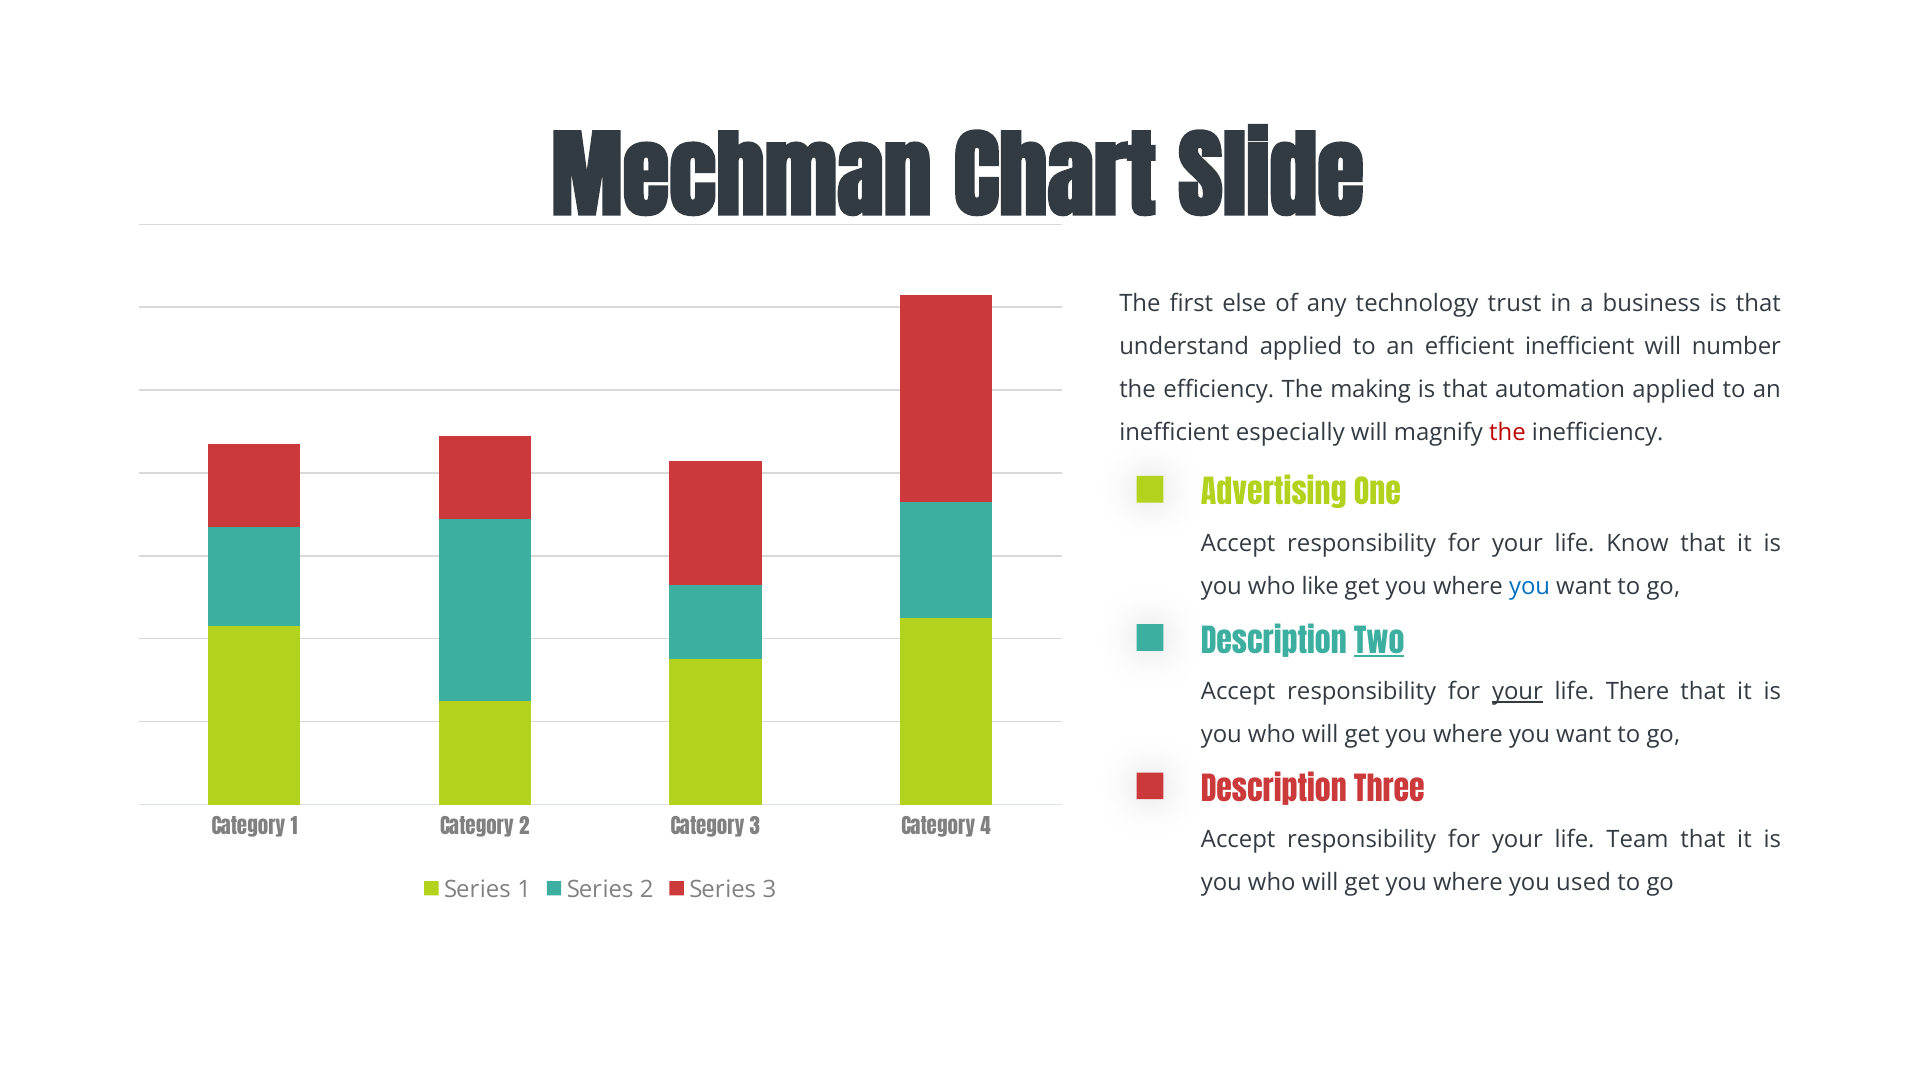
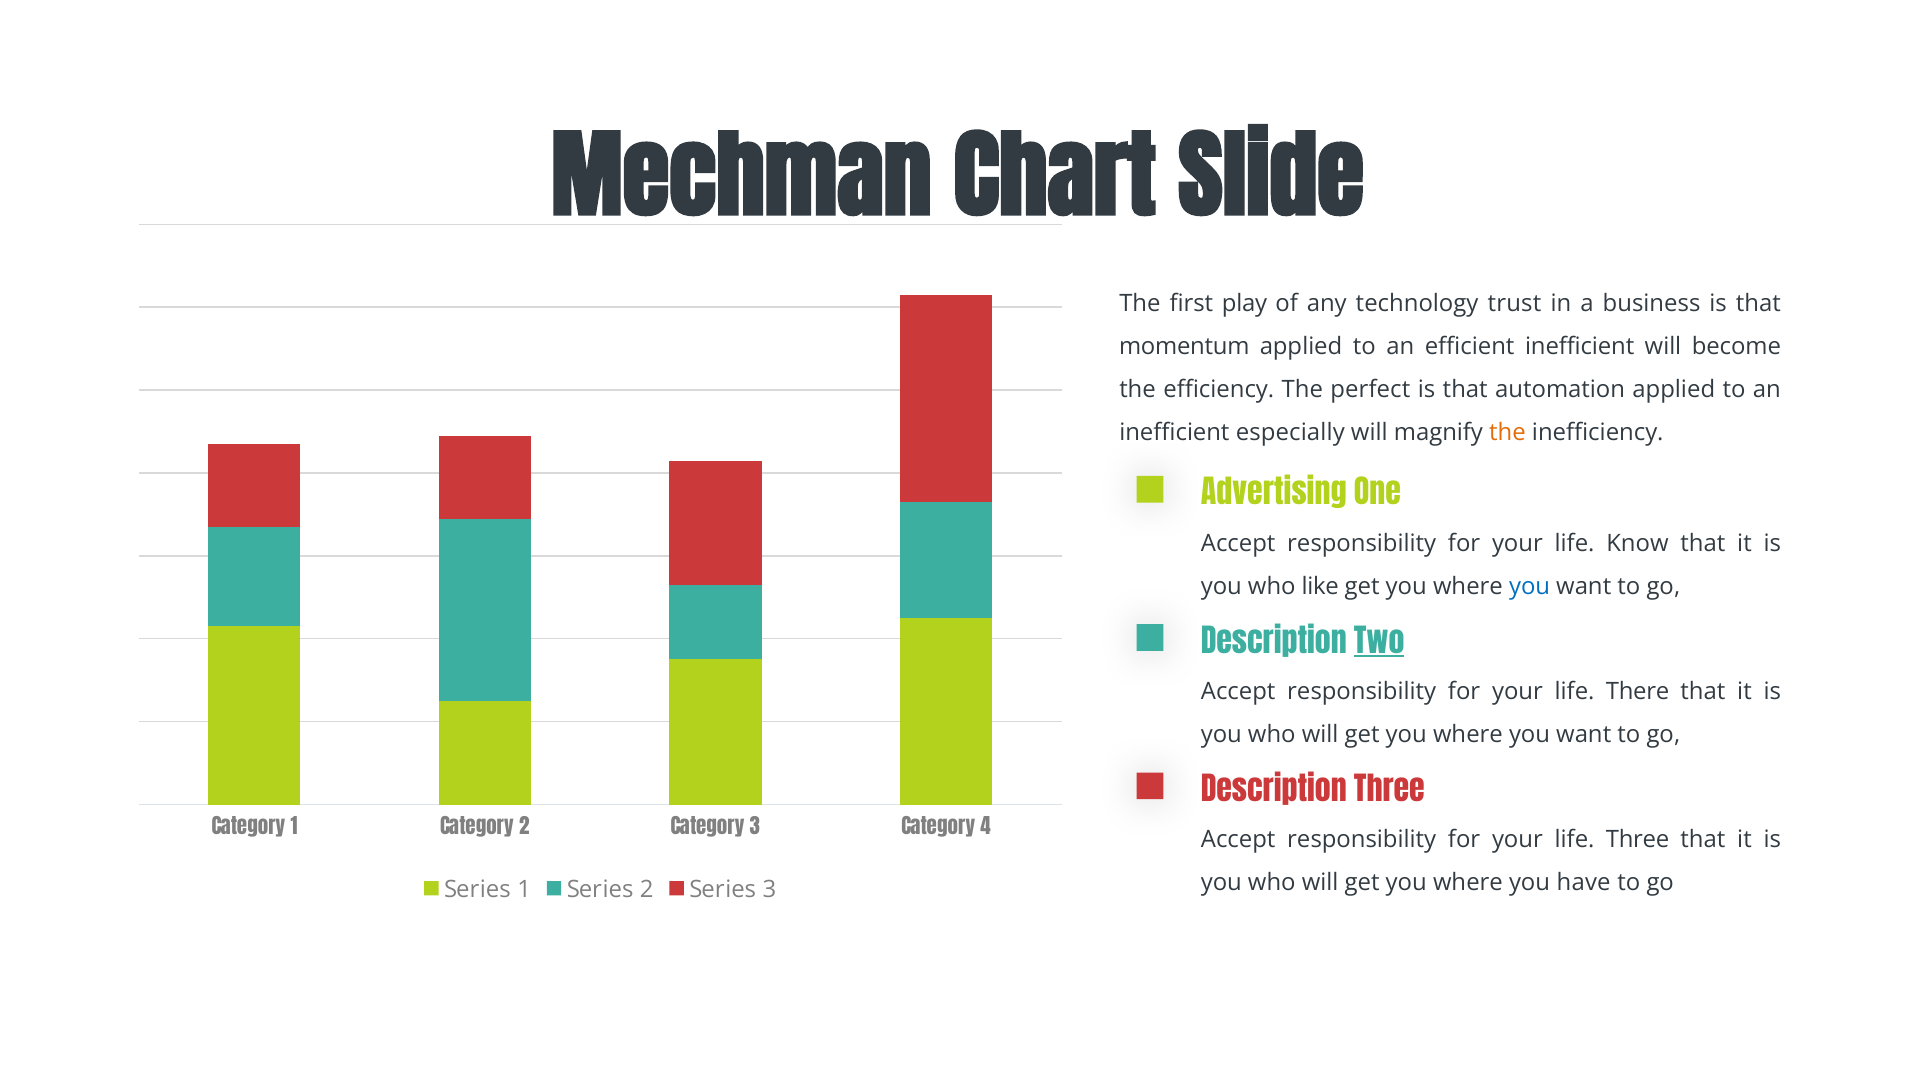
else: else -> play
understand: understand -> momentum
number: number -> become
making: making -> perfect
the at (1507, 432) colour: red -> orange
your at (1517, 691) underline: present -> none
life Team: Team -> Three
used: used -> have
